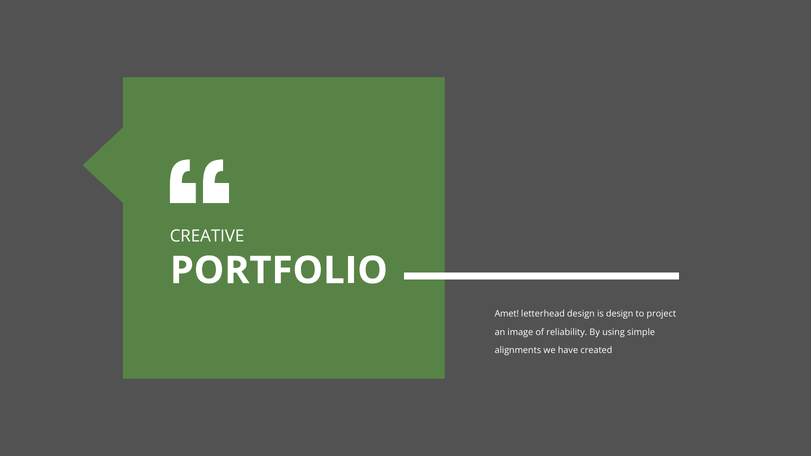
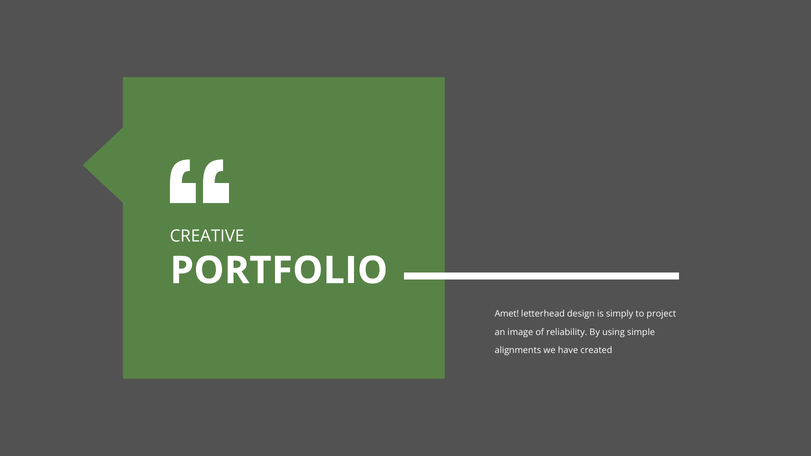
is design: design -> simply
